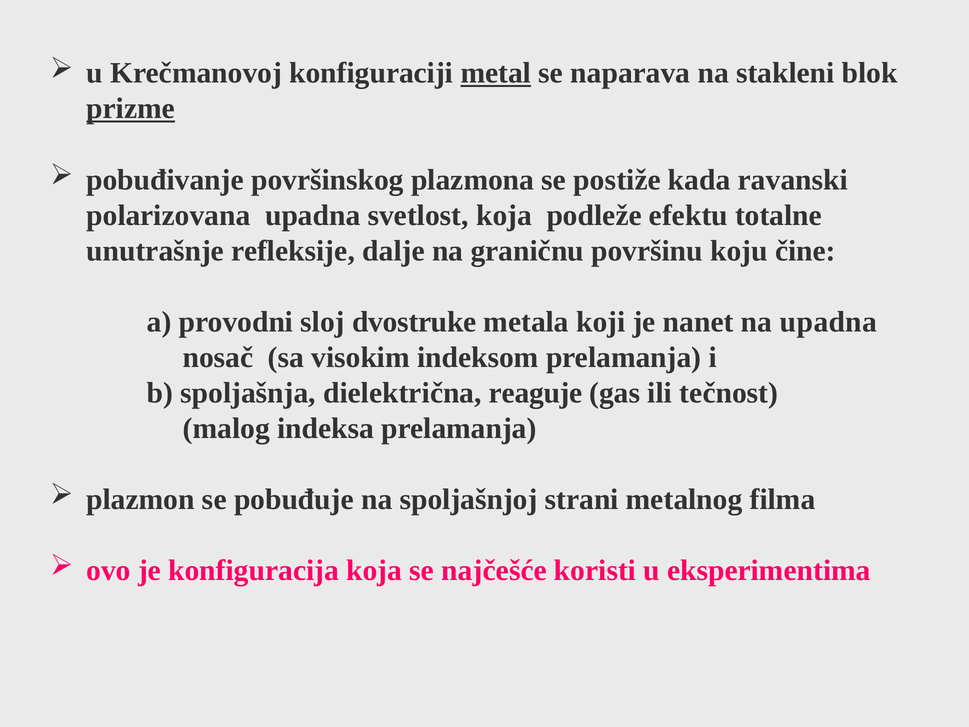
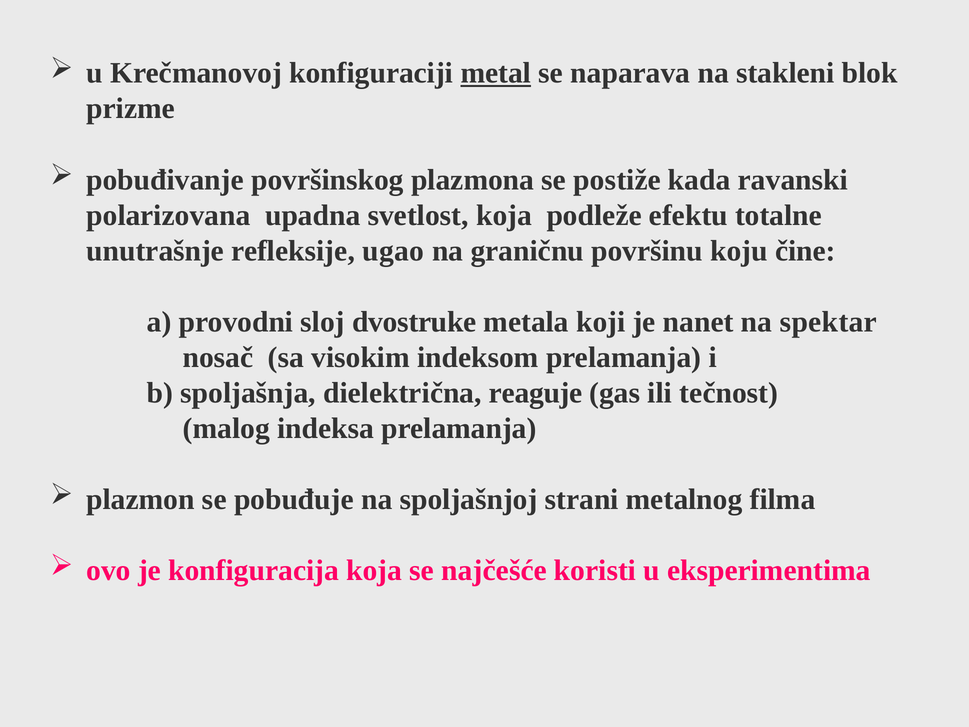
prizme underline: present -> none
dalje: dalje -> ugao
na upadna: upadna -> spektar
